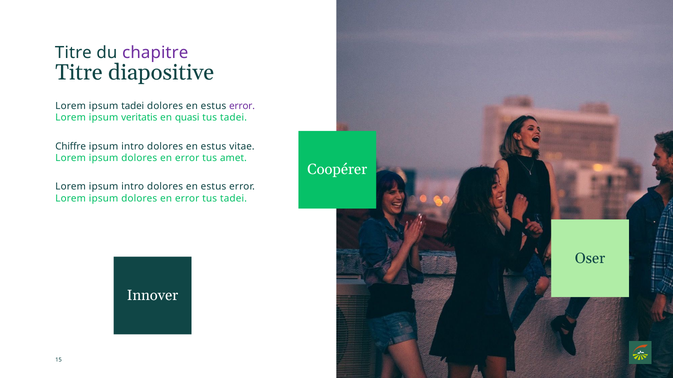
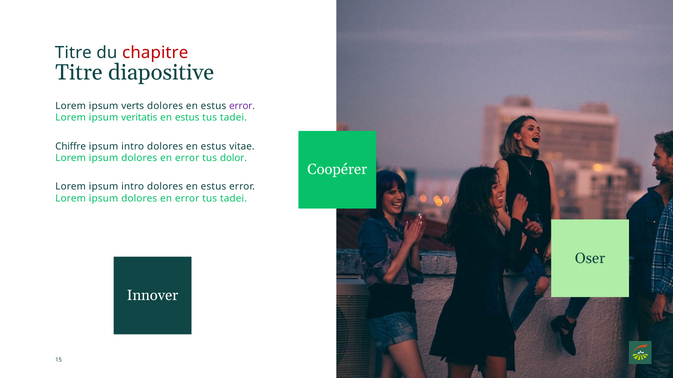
chapitre colour: purple -> red
ipsum tadei: tadei -> verts
quasi at (187, 118): quasi -> estus
amet: amet -> dolor
